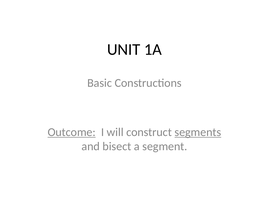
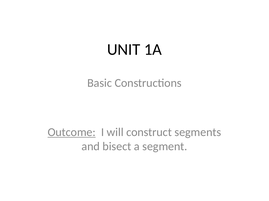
segments underline: present -> none
